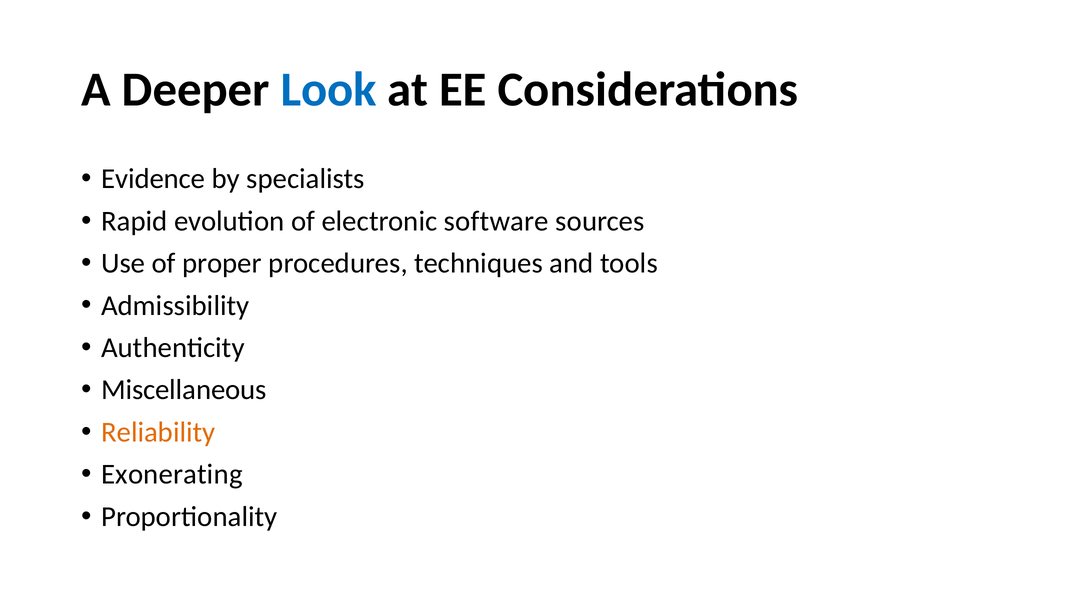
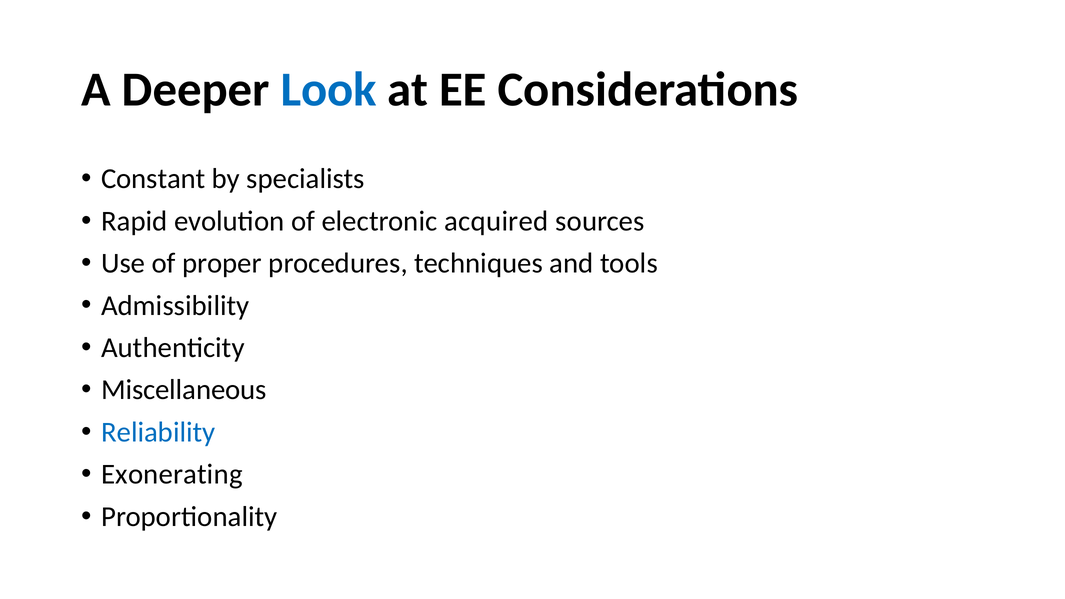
Evidence: Evidence -> Constant
software: software -> acquired
Reliability colour: orange -> blue
